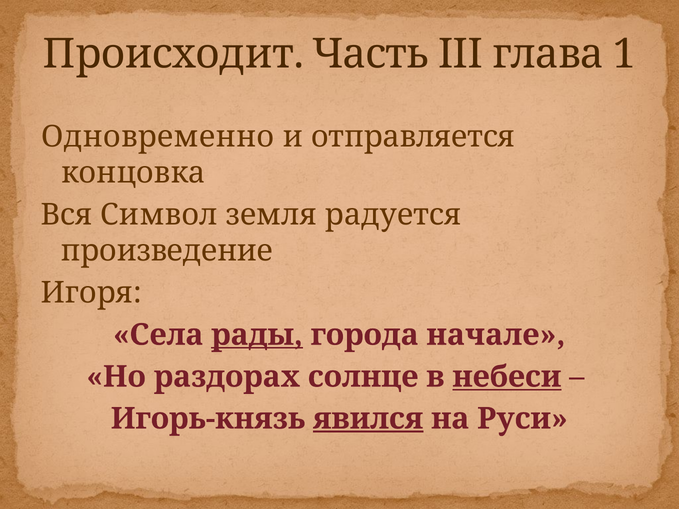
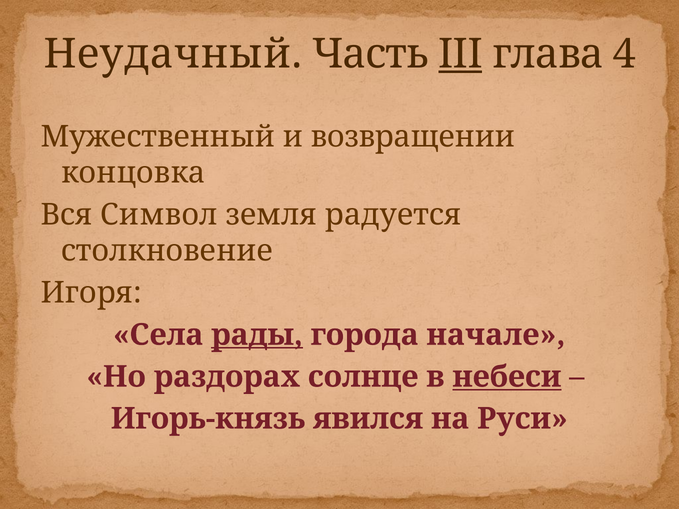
Происходит: Происходит -> Неудачный
III underline: none -> present
1: 1 -> 4
Одновременно: Одновременно -> Мужественный
отправляется: отправляется -> возвращении
произведение: произведение -> столкновение
явился underline: present -> none
